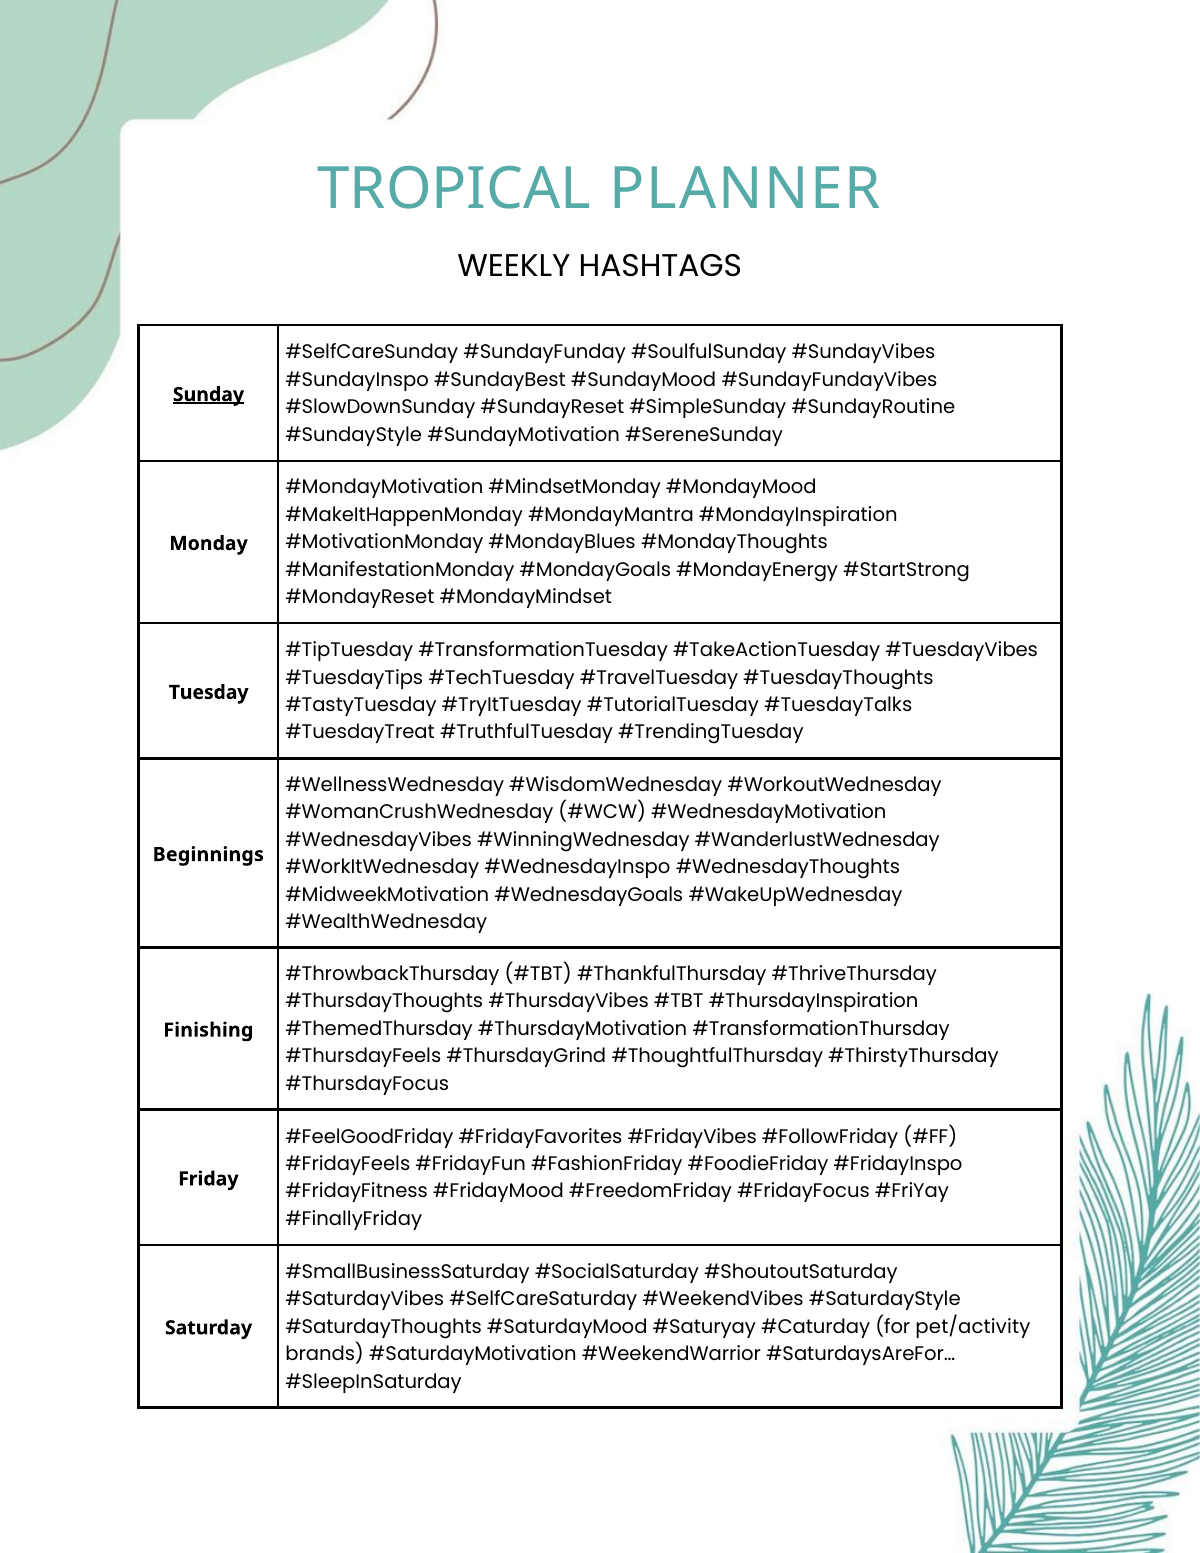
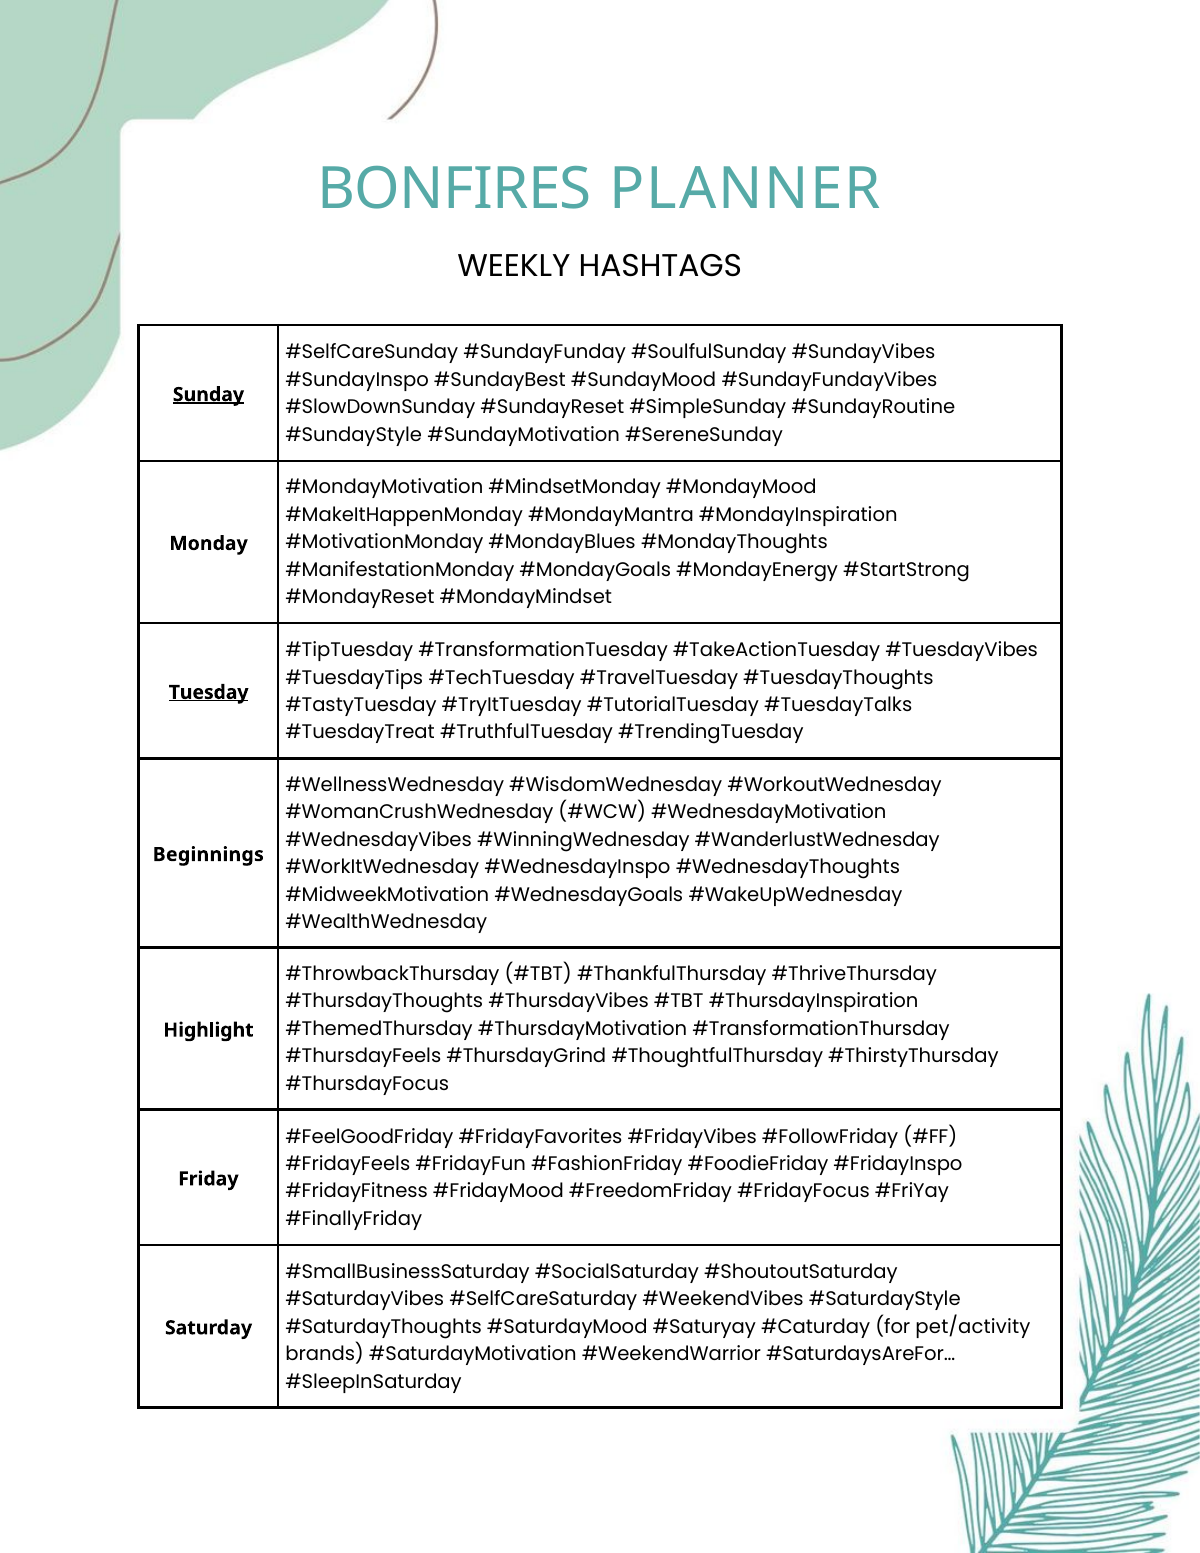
TROPICAL: TROPICAL -> BONFIRES
Tuesday underline: none -> present
Finishing: Finishing -> Highlight
